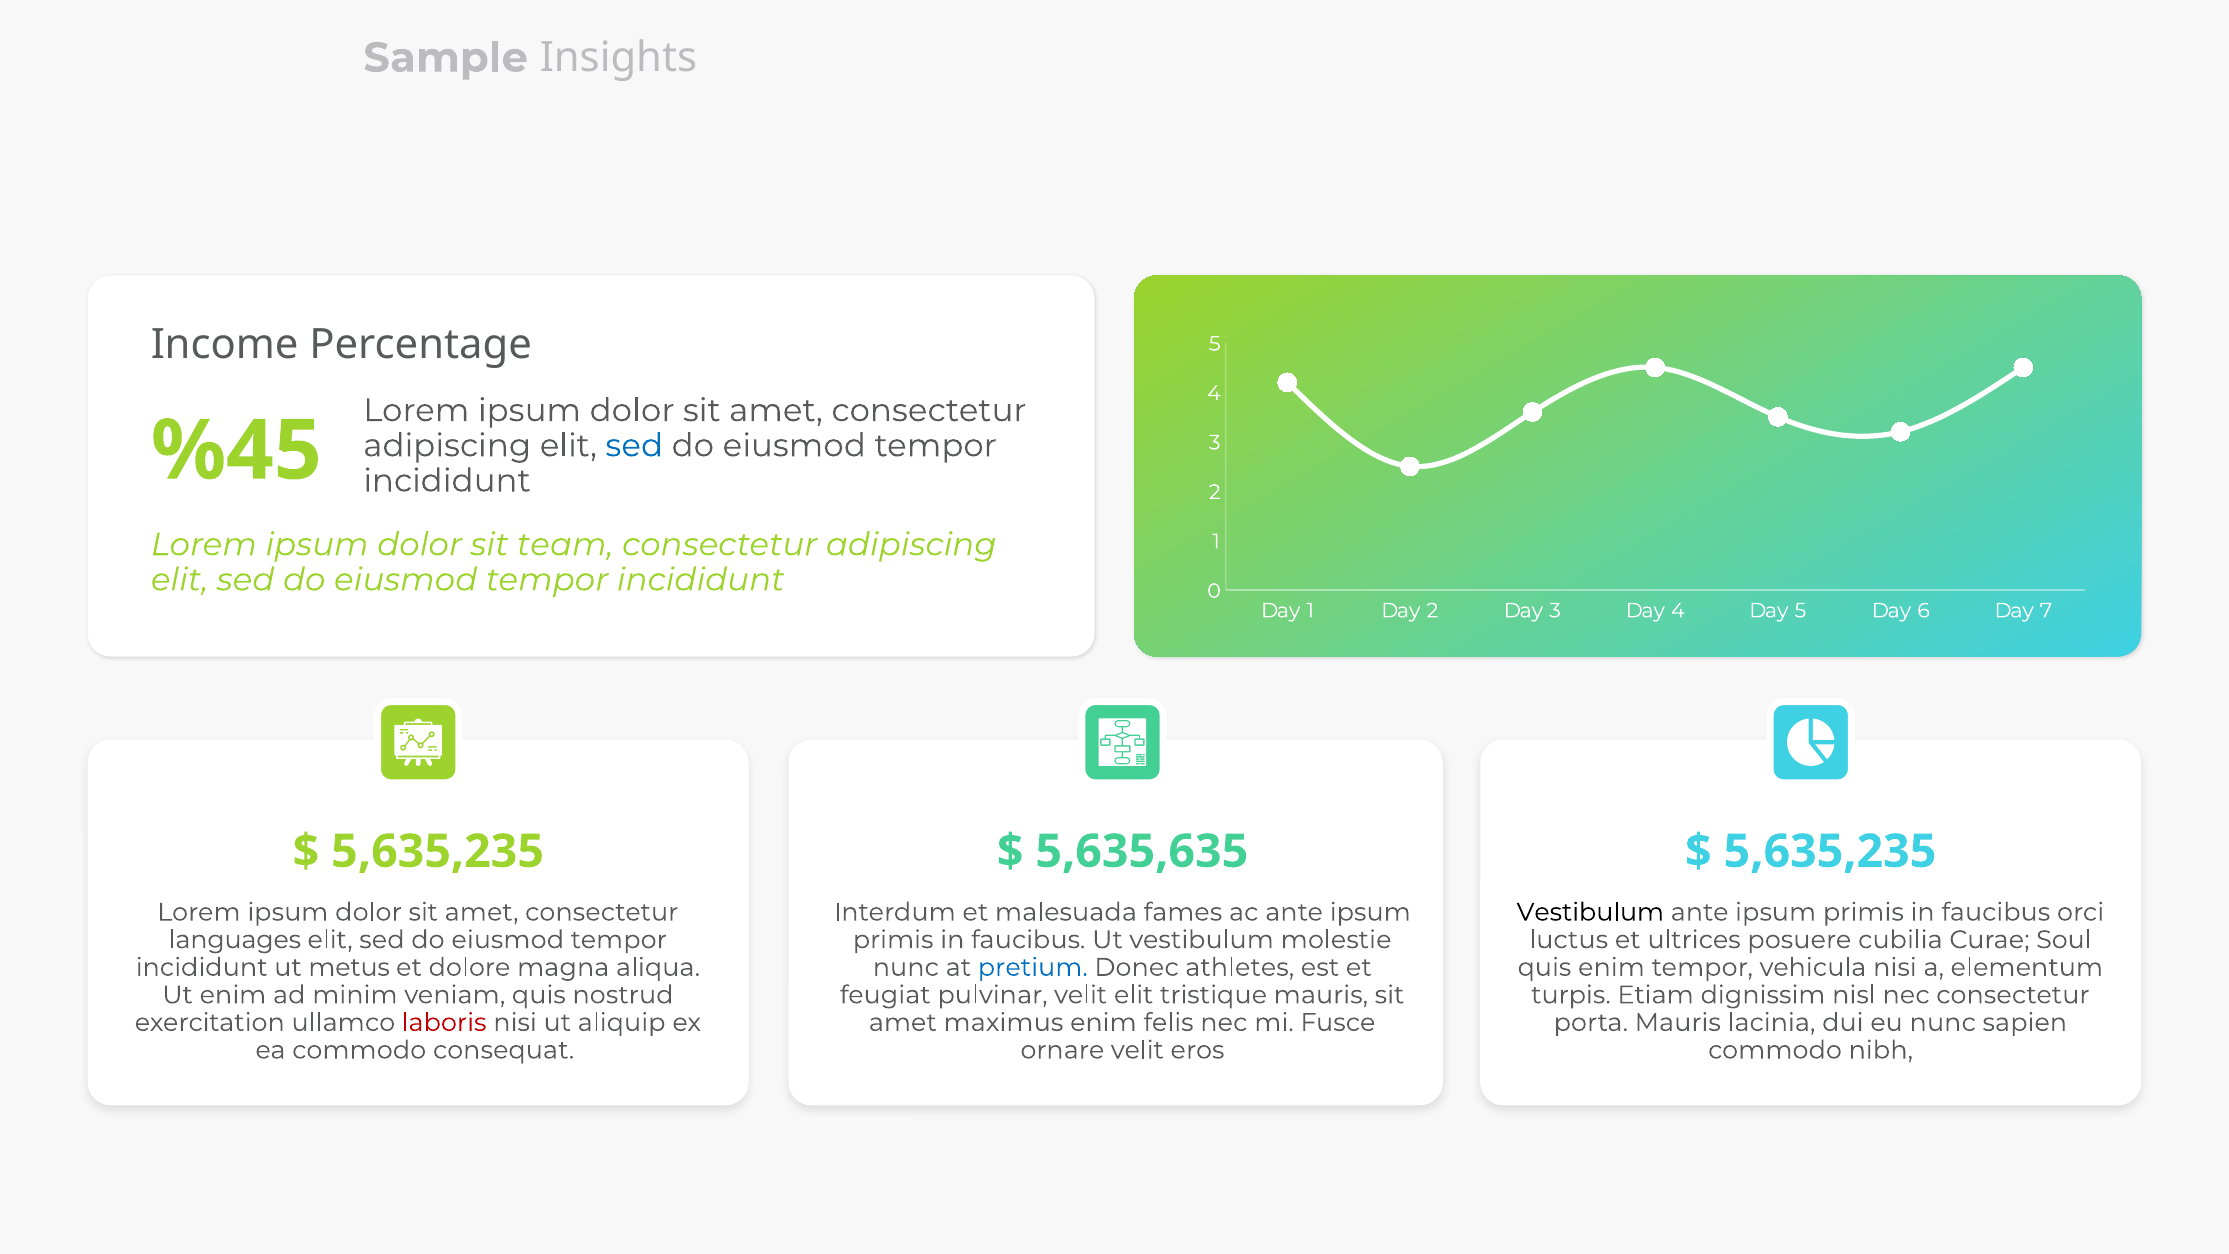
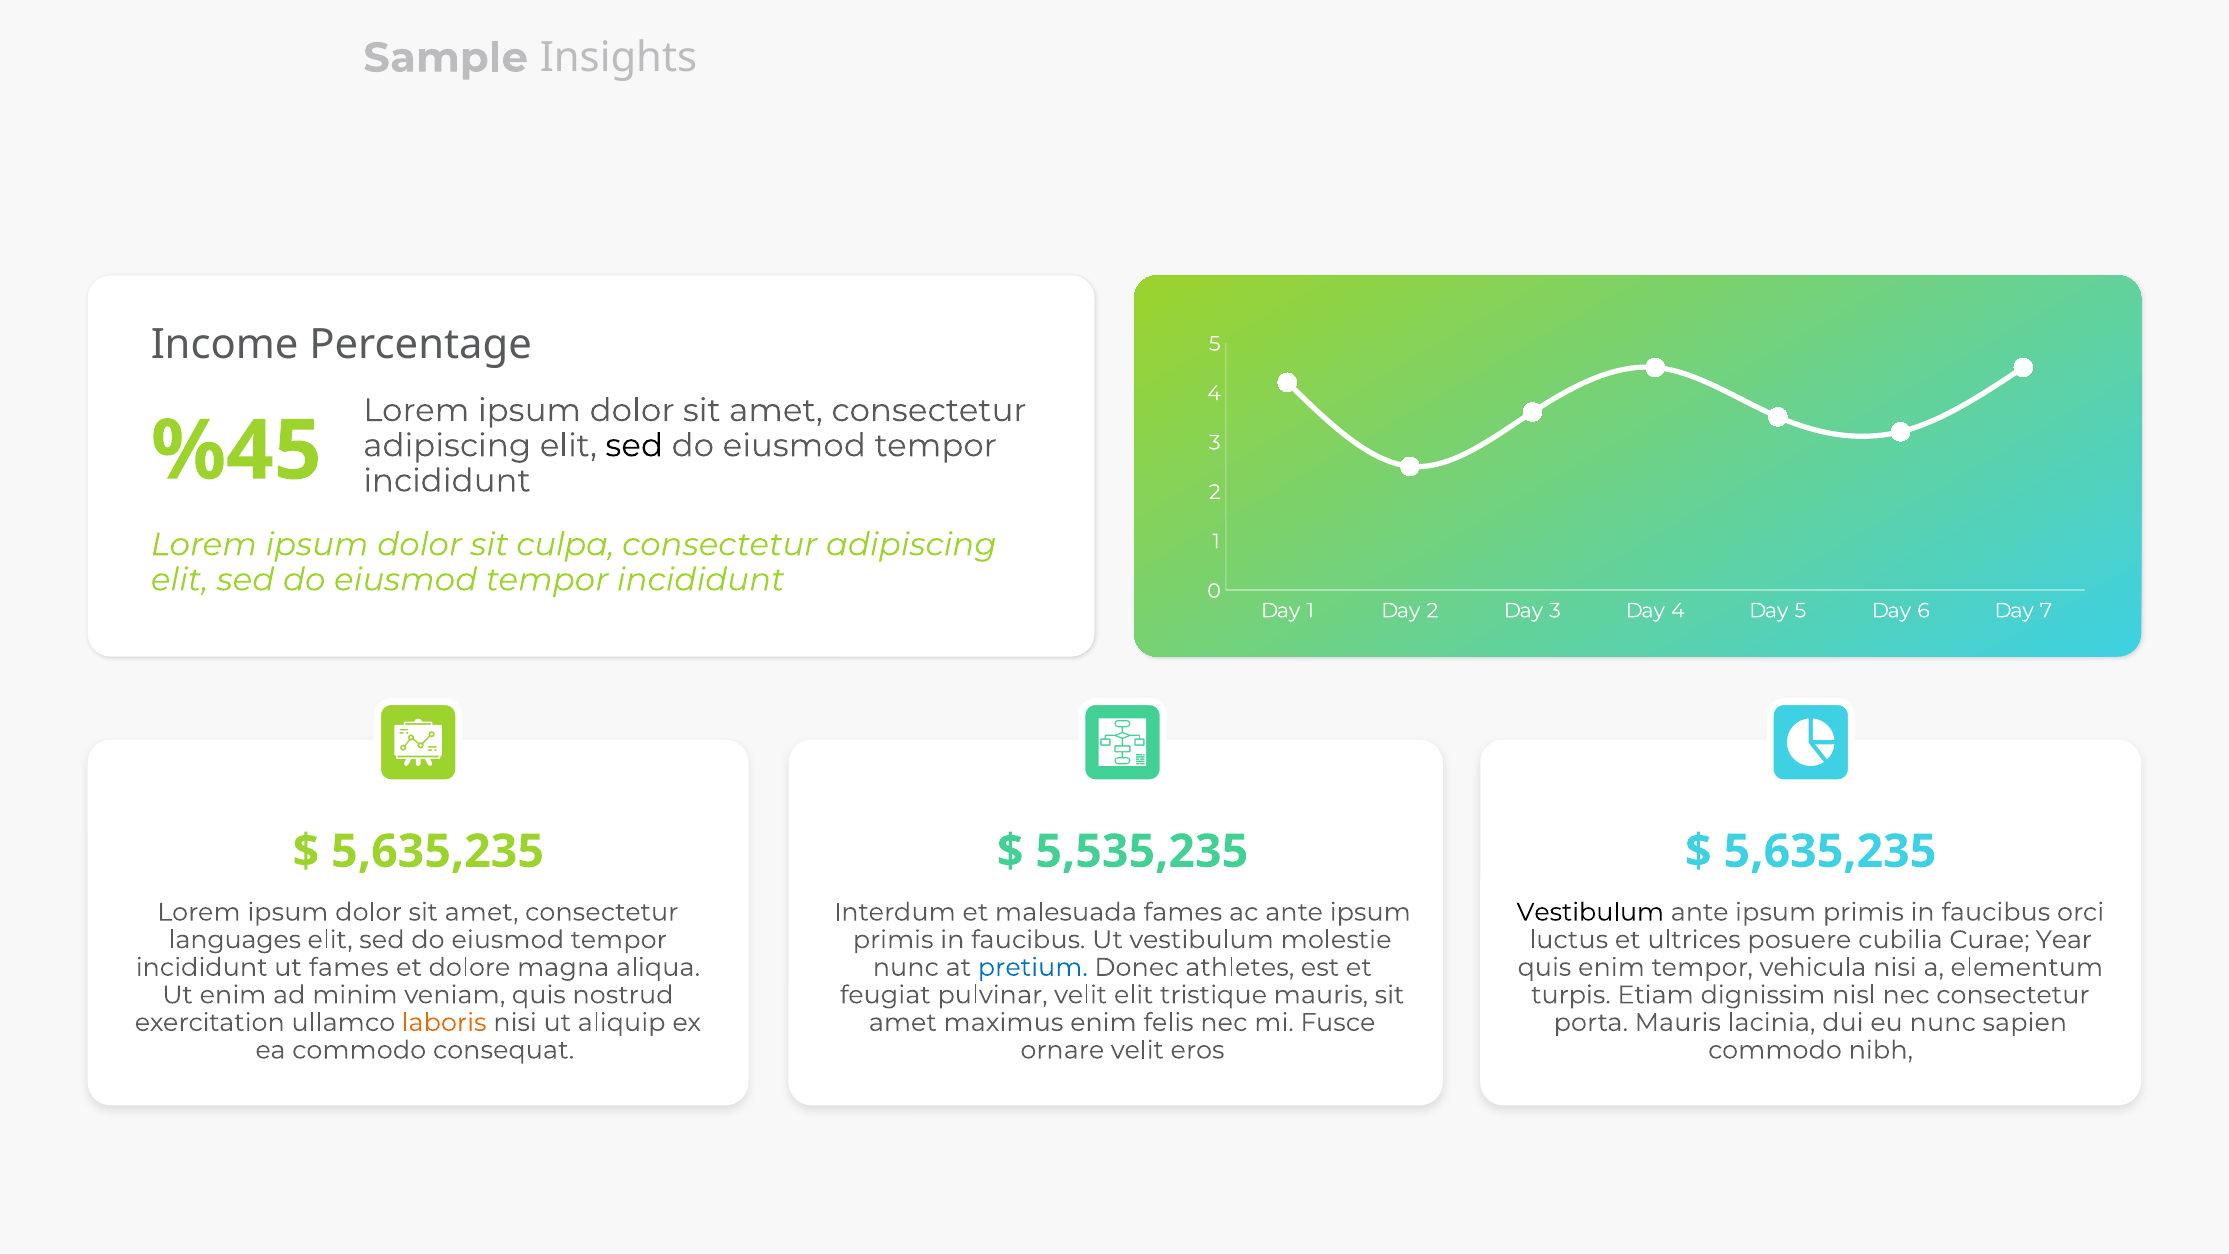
sed at (634, 446) colour: blue -> black
team: team -> culpa
5,635,635: 5,635,635 -> 5,535,235
Soul: Soul -> Year
ut metus: metus -> fames
laboris colour: red -> orange
